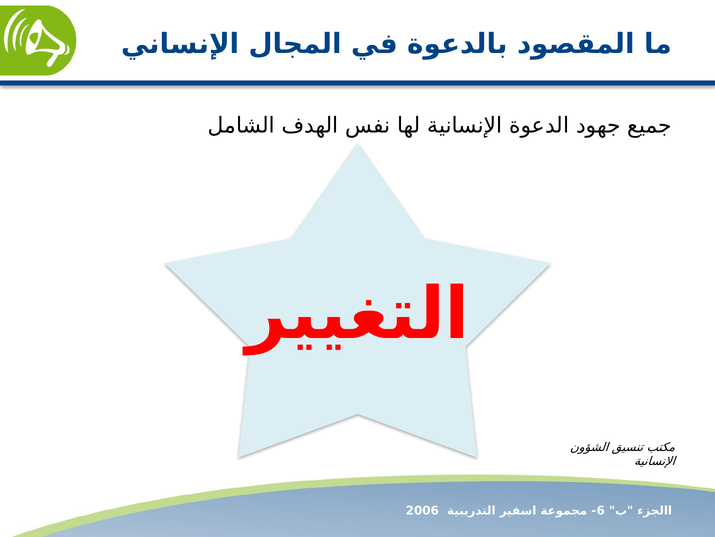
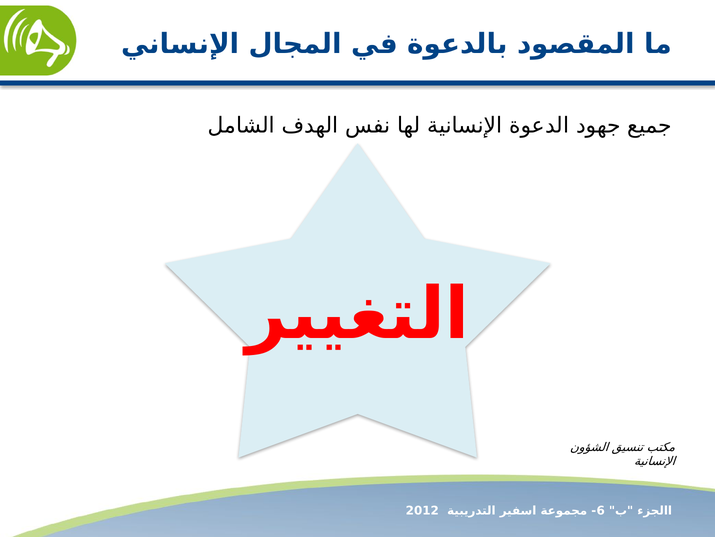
2006: 2006 -> 2012
